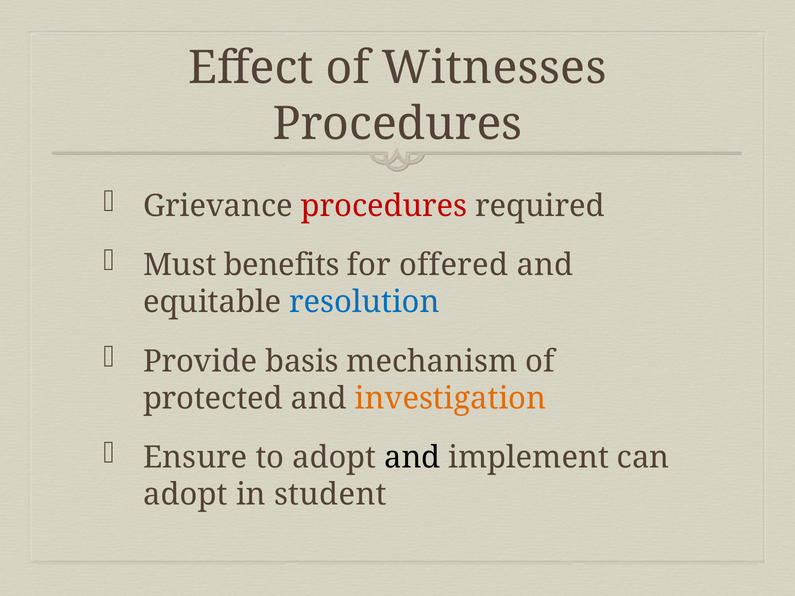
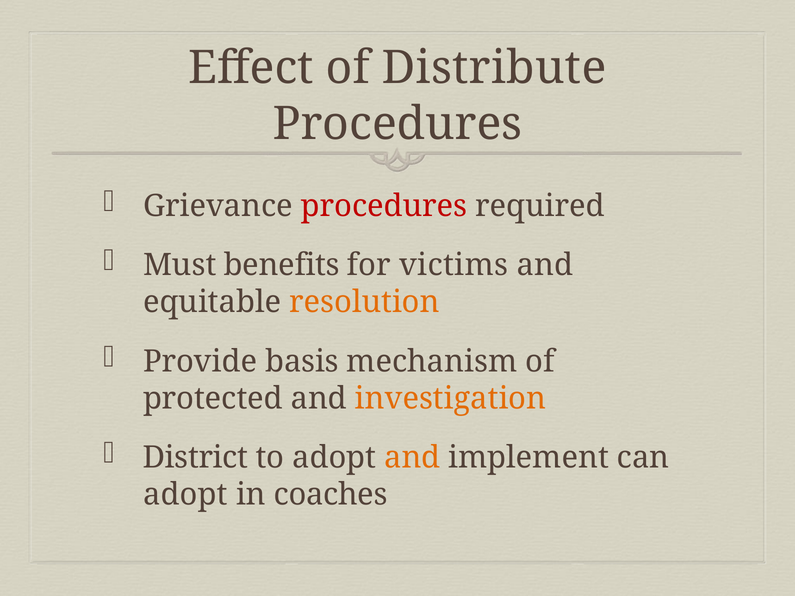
Witnesses: Witnesses -> Distribute
offered: offered -> victims
resolution colour: blue -> orange
Ensure: Ensure -> District
and at (412, 458) colour: black -> orange
student: student -> coaches
